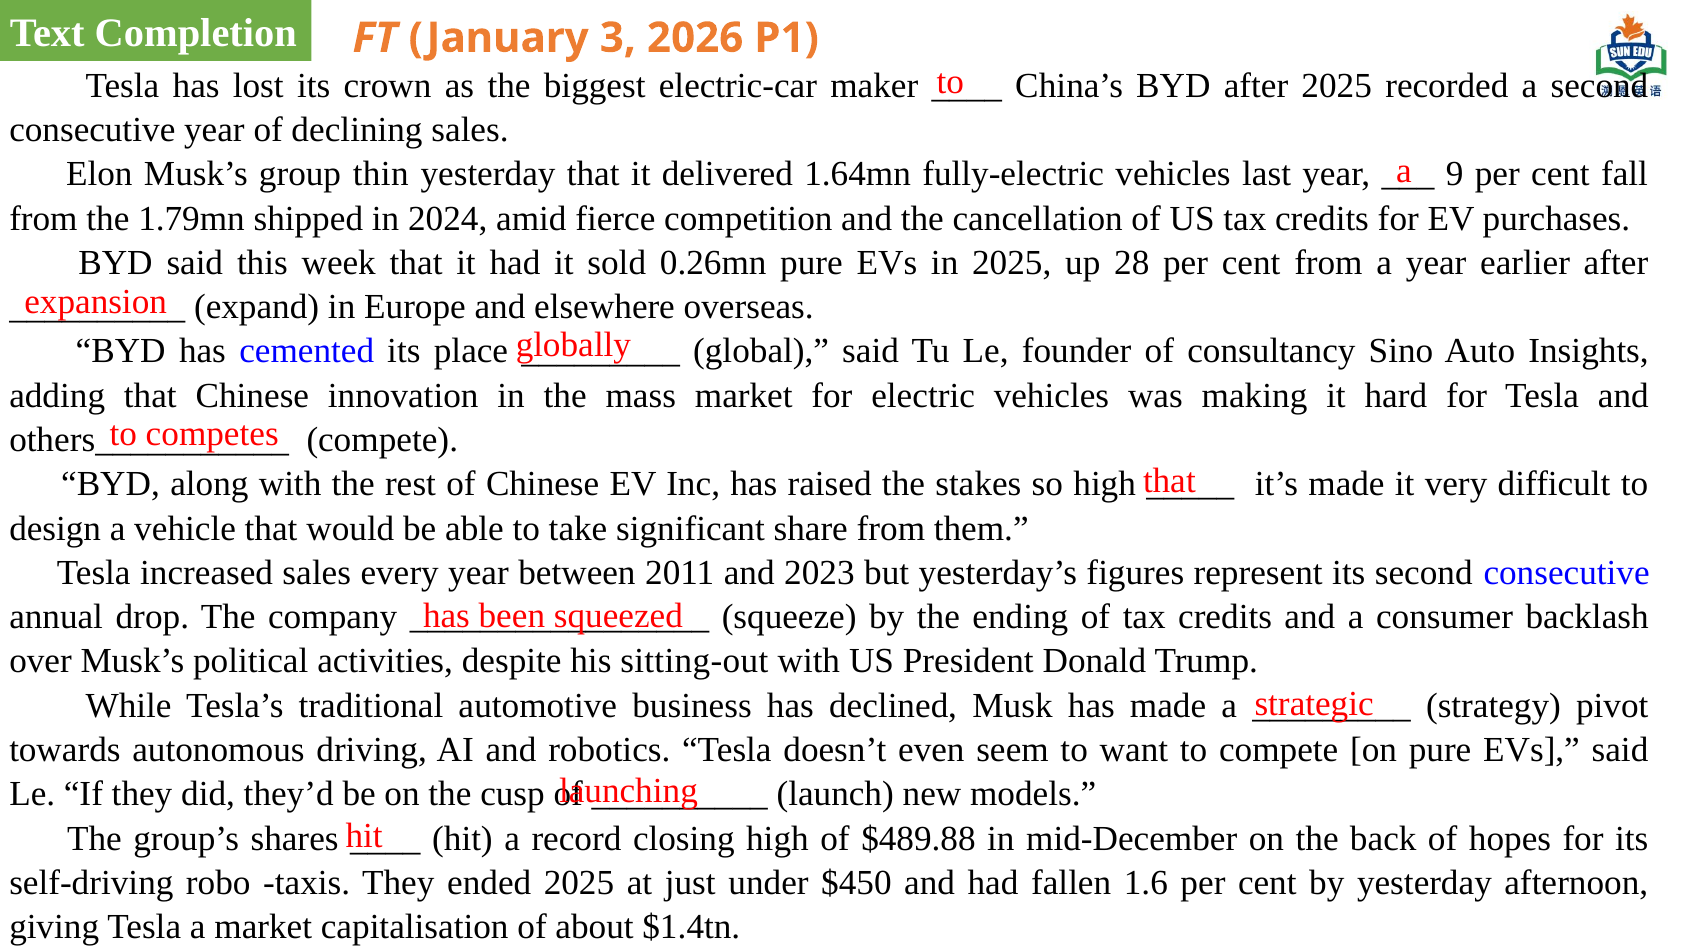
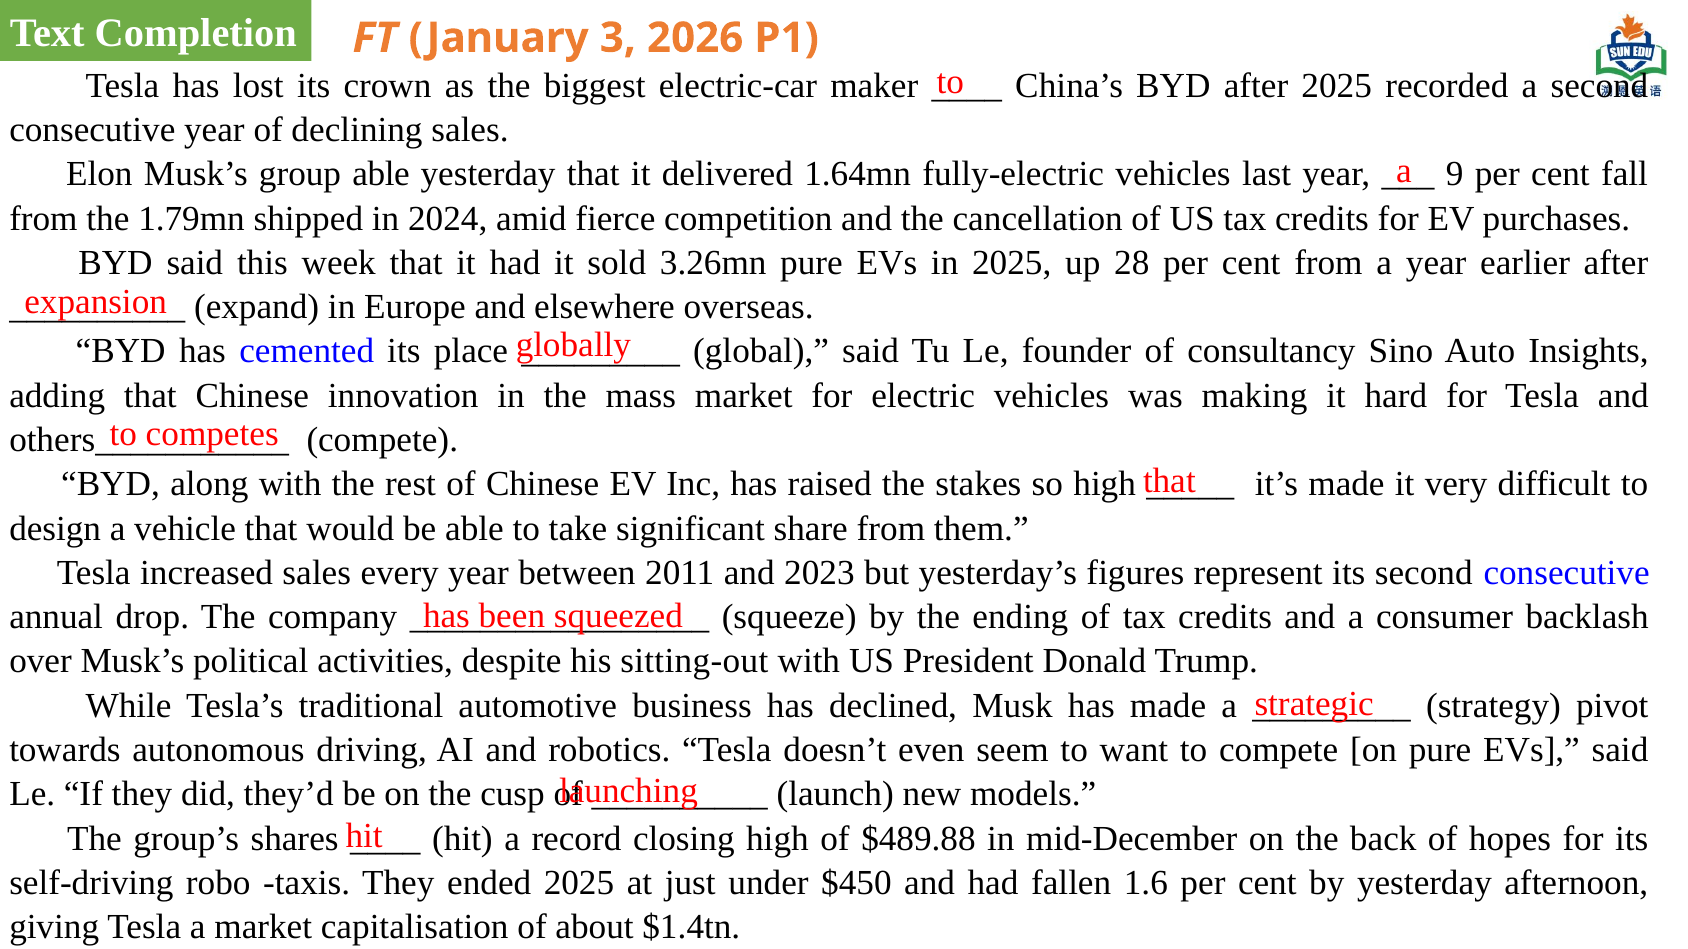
group thin: thin -> able
0.26mn: 0.26mn -> 3.26mn
